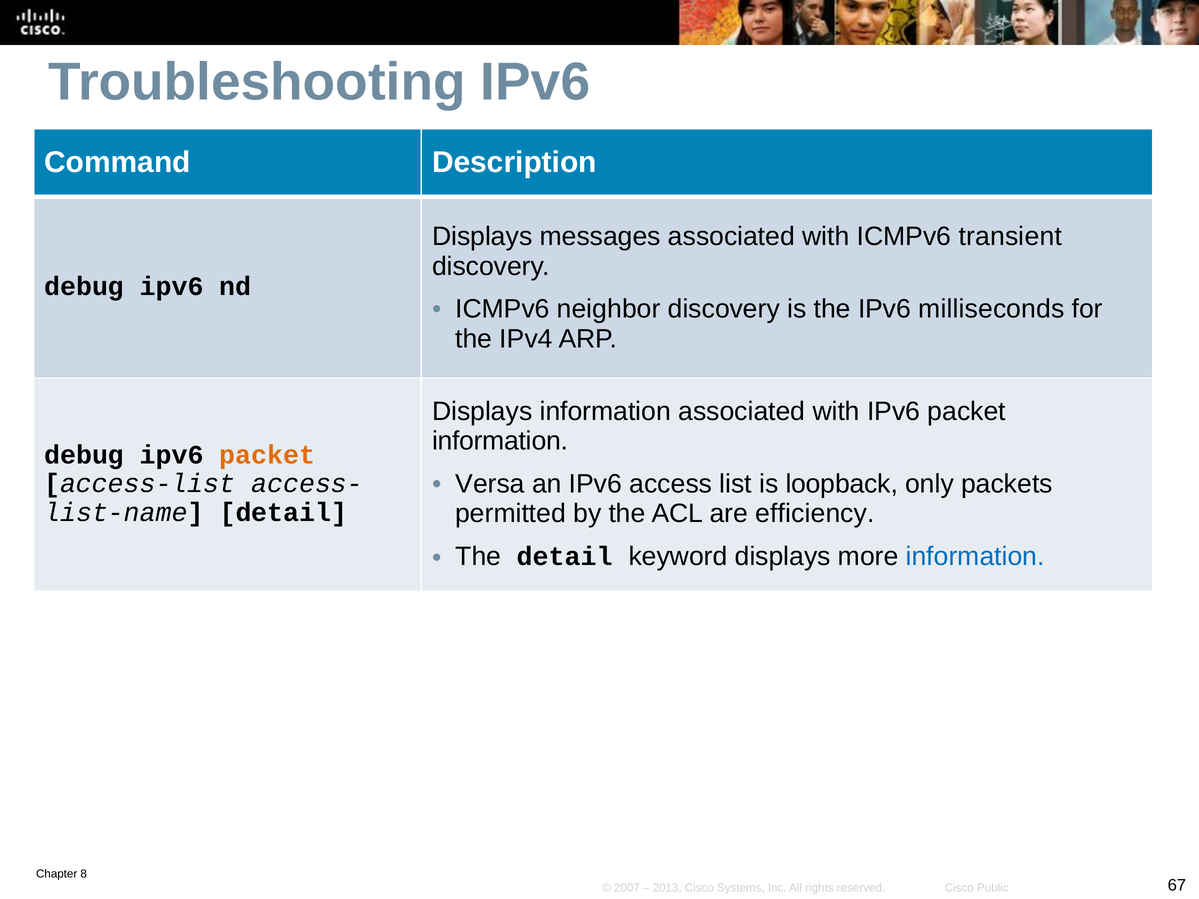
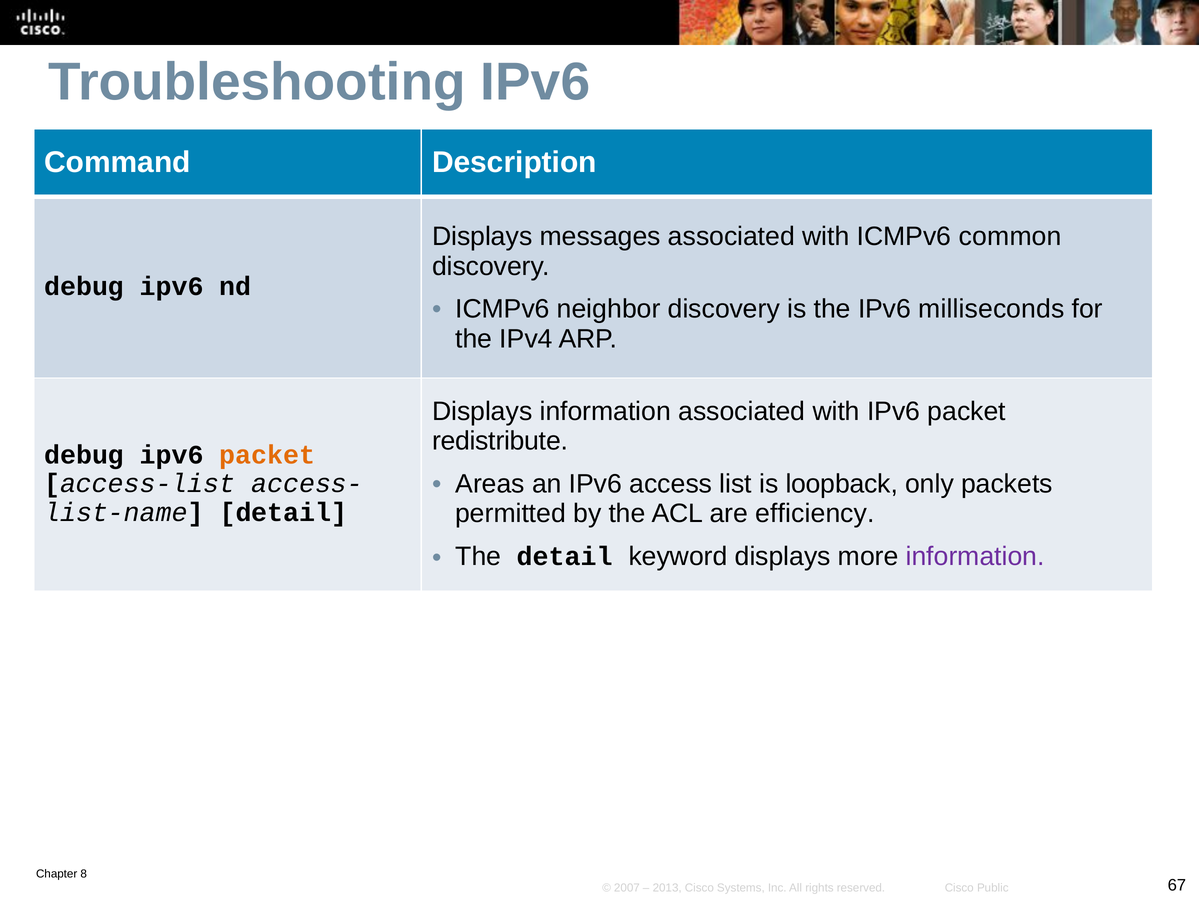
transient: transient -> common
information at (500, 441): information -> redistribute
Versa: Versa -> Areas
information at (975, 556) colour: blue -> purple
